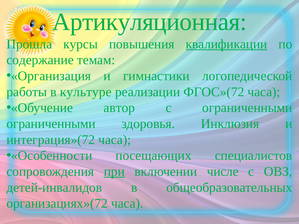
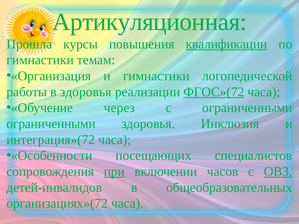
содержание at (40, 60): содержание -> гимнастики
в культуре: культуре -> здоровья
ФГОС»(72 underline: none -> present
автор: автор -> через
числе: числе -> часов
ОВЗ underline: none -> present
